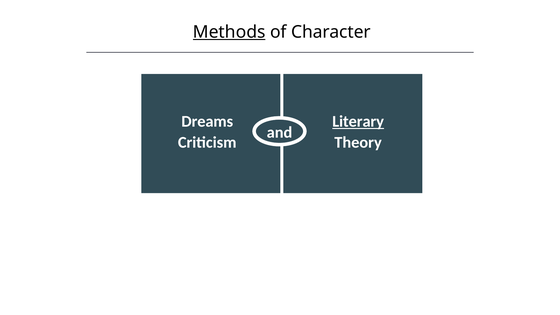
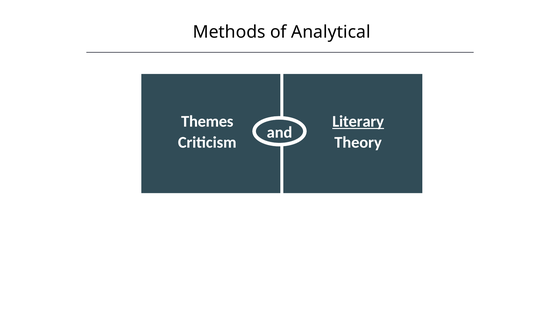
Methods underline: present -> none
Character: Character -> Analytical
Dreams: Dreams -> Themes
